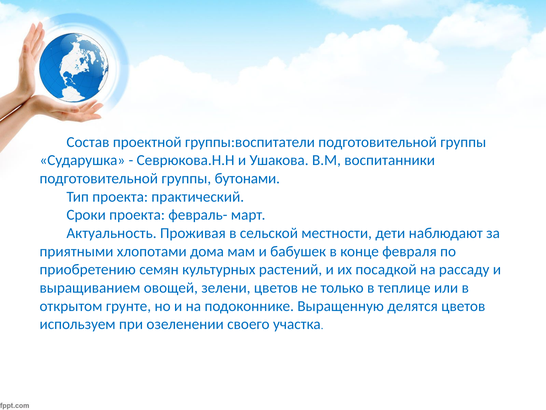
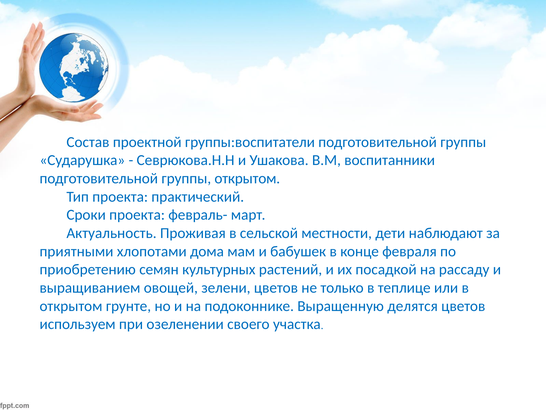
группы бутонами: бутонами -> открытом
